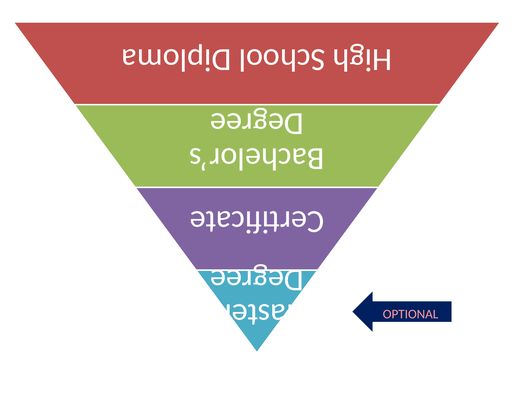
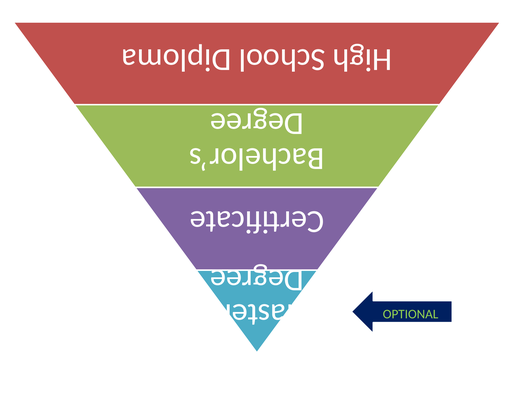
OPTIONAL colour: pink -> light green
